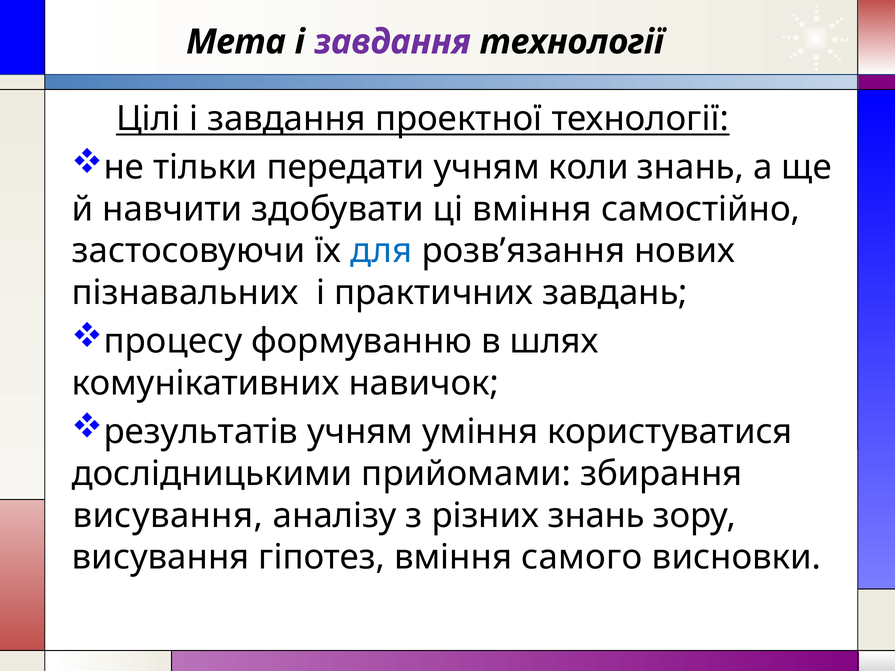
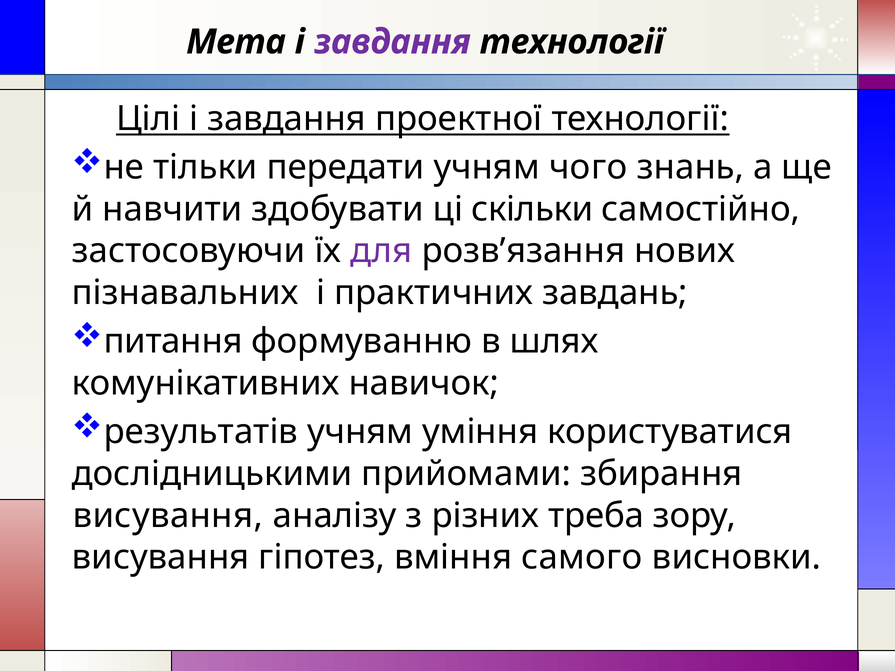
коли: коли -> чого
ці вміння: вміння -> скільки
для colour: blue -> purple
процесу: процесу -> питання
різних знань: знань -> треба
